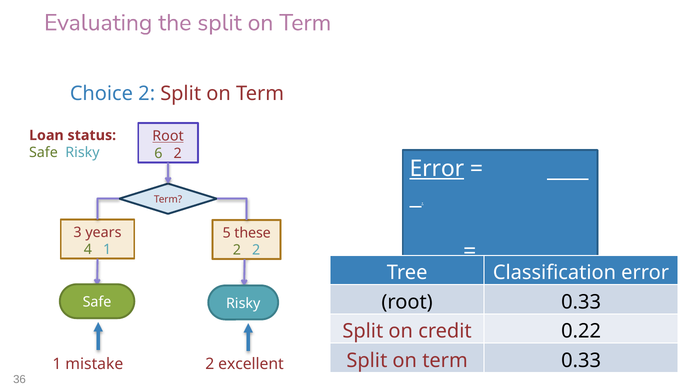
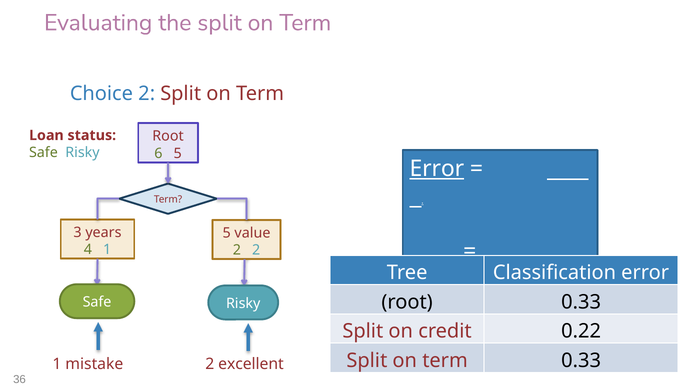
Root at (168, 136) underline: present -> none
6 2: 2 -> 5
these: these -> value
